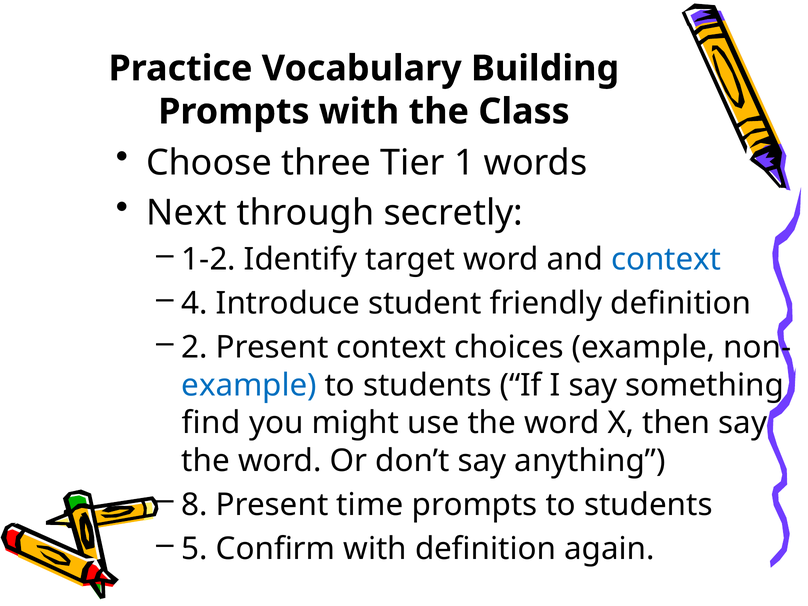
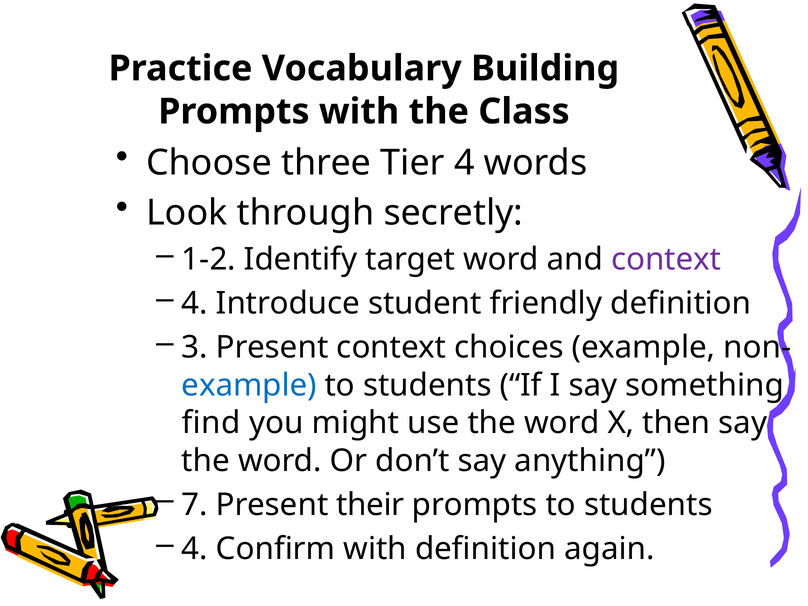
Tier 1: 1 -> 4
Next: Next -> Look
context at (666, 259) colour: blue -> purple
2: 2 -> 3
8: 8 -> 7
time: time -> their
5 at (195, 549): 5 -> 4
